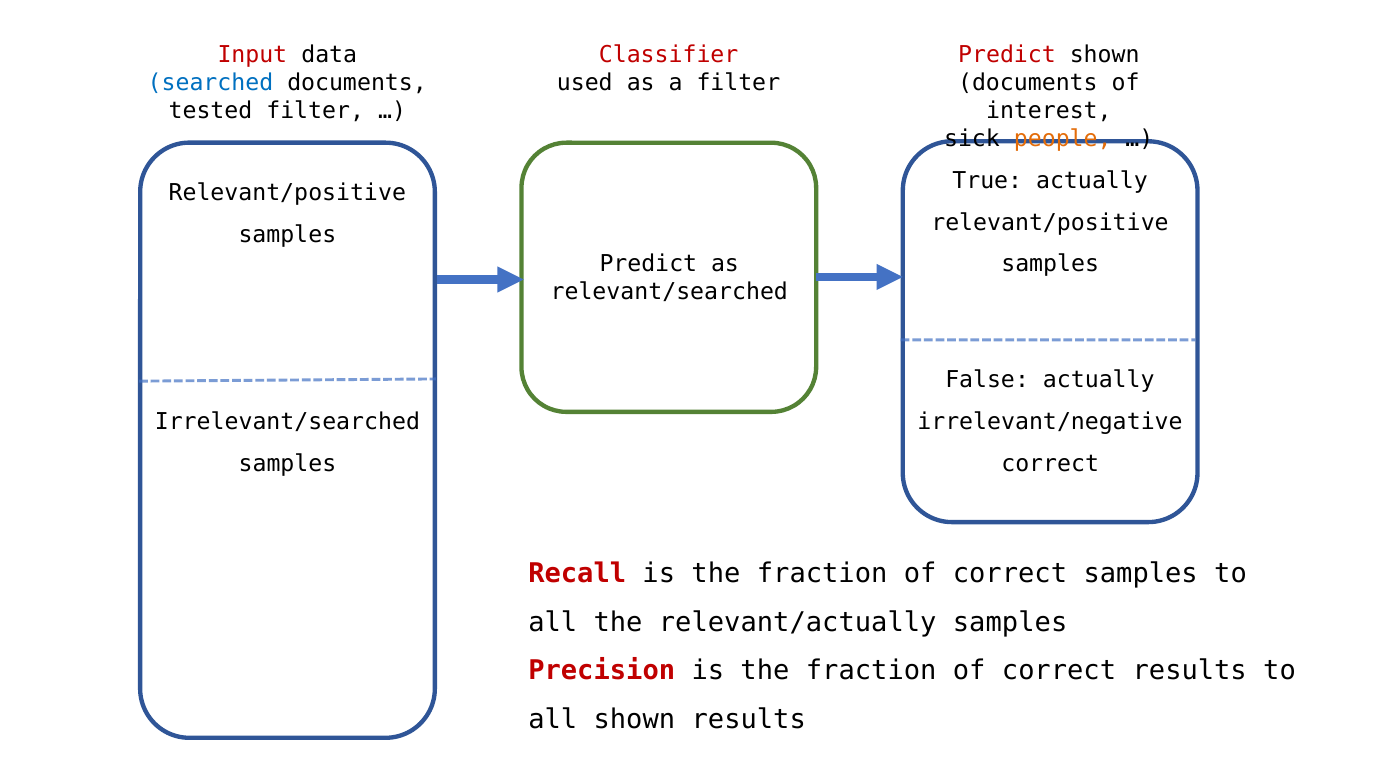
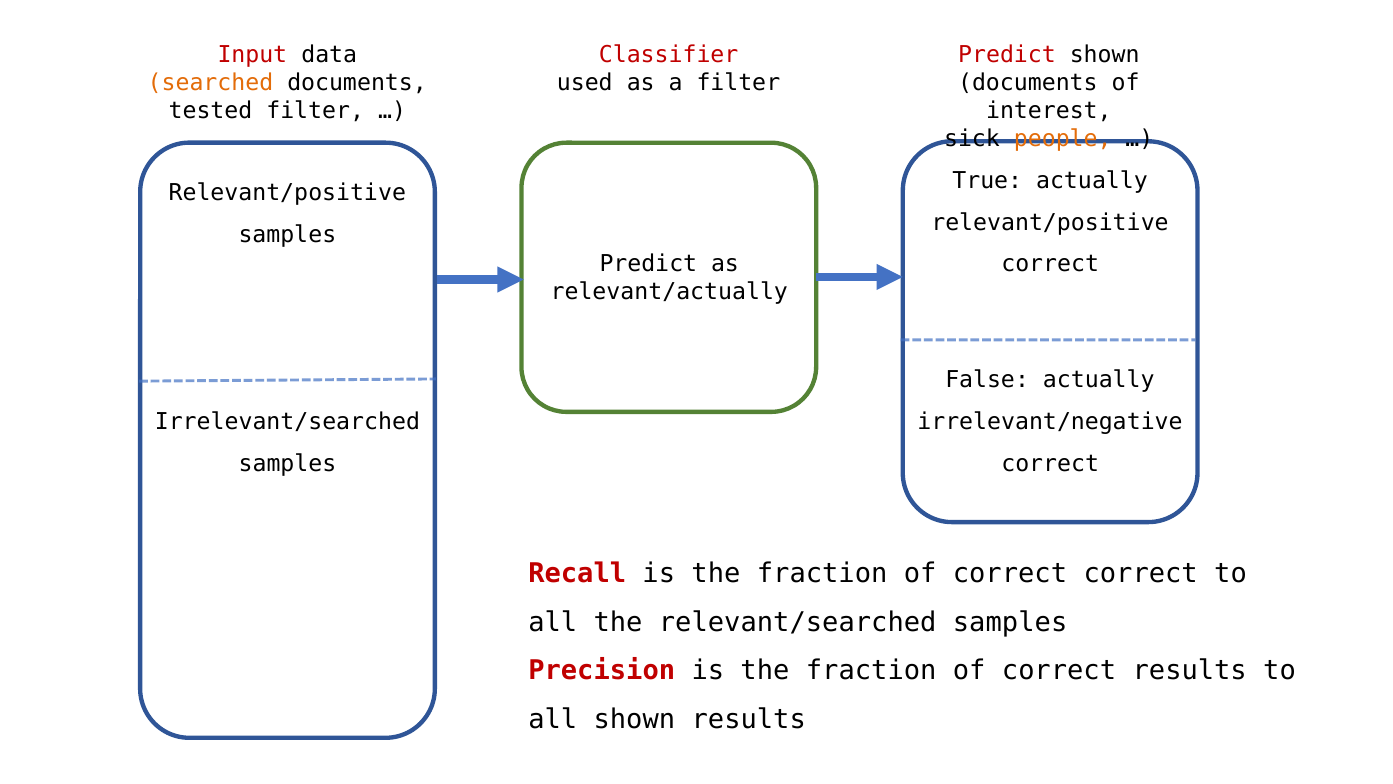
searched colour: blue -> orange
samples at (1050, 264): samples -> correct
relevant/searched: relevant/searched -> relevant/actually
correct samples: samples -> correct
relevant/actually: relevant/actually -> relevant/searched
